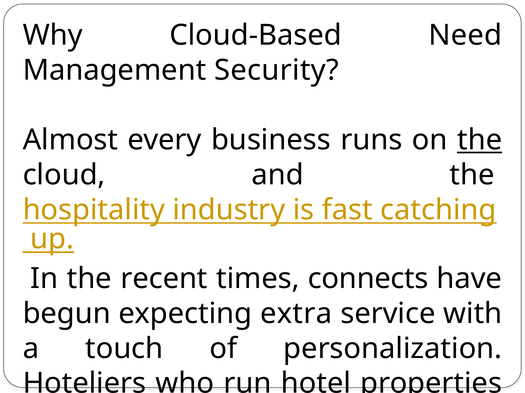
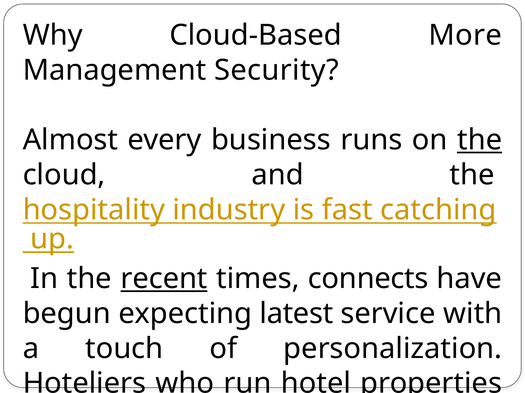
Cloud-Based Need: Need -> More
recent underline: none -> present
expecting extra: extra -> latest
